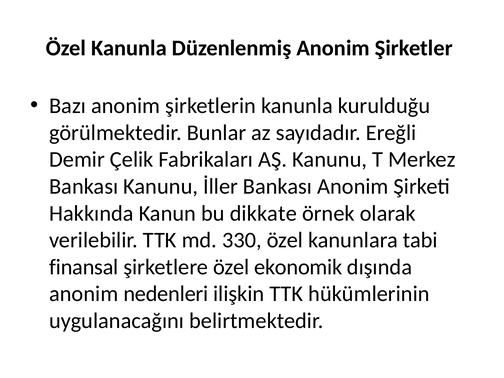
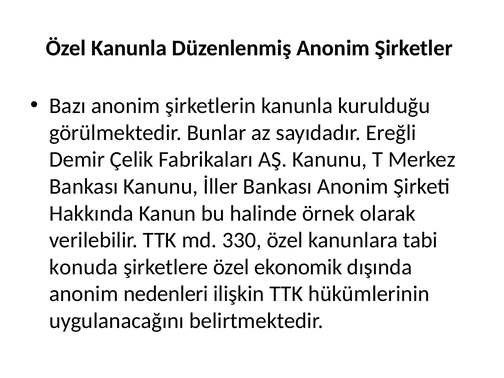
dikkate: dikkate -> halinde
finansal: finansal -> konuda
